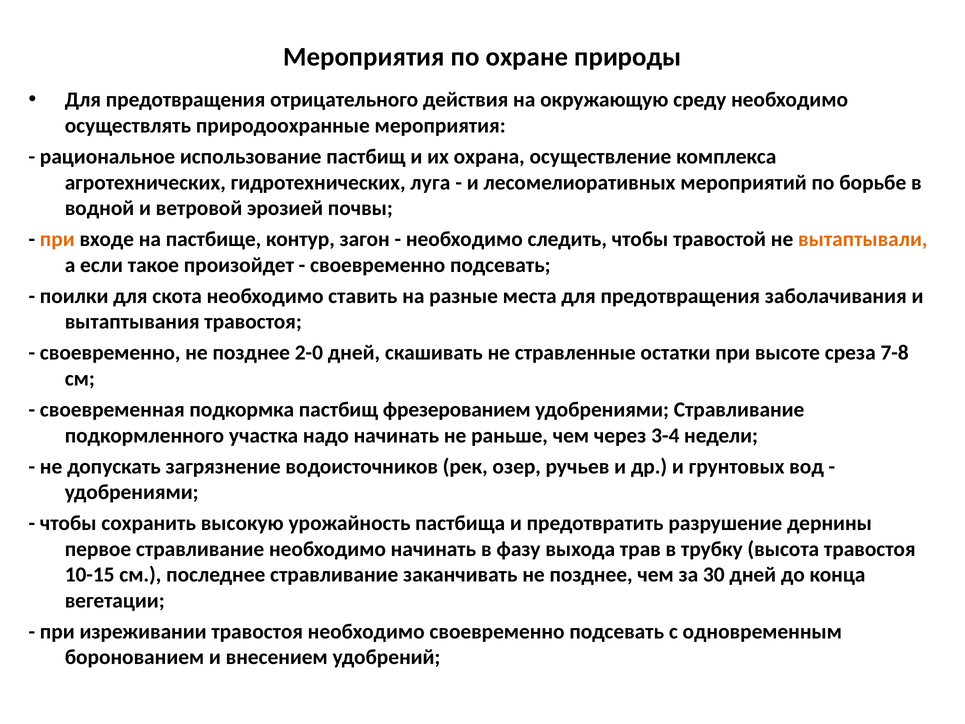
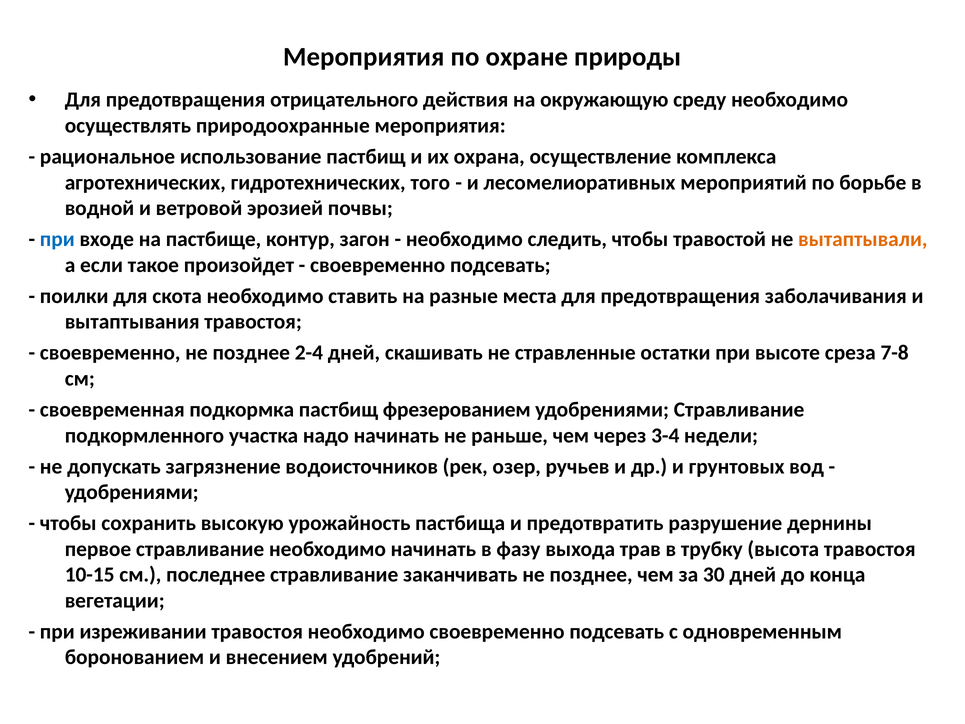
луга: луга -> того
при at (57, 239) colour: orange -> blue
2-0: 2-0 -> 2-4
